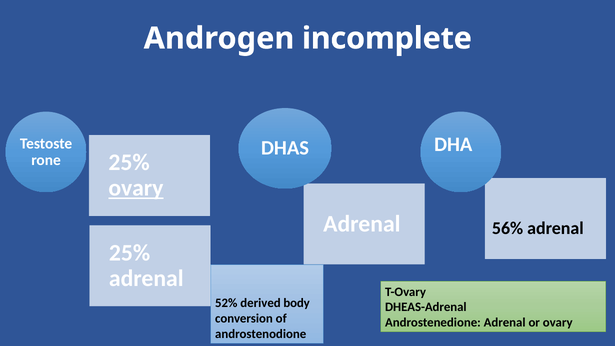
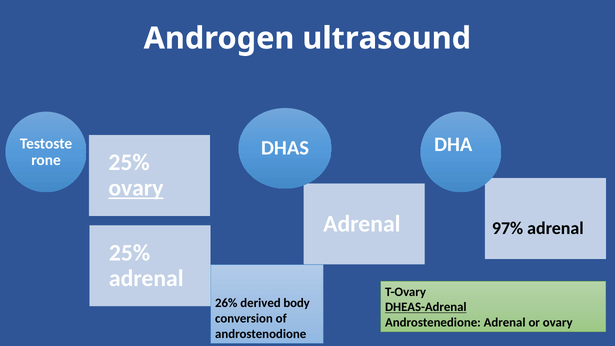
incomplete: incomplete -> ultrasound
56%: 56% -> 97%
52%: 52% -> 26%
DHEAS-Adrenal underline: none -> present
